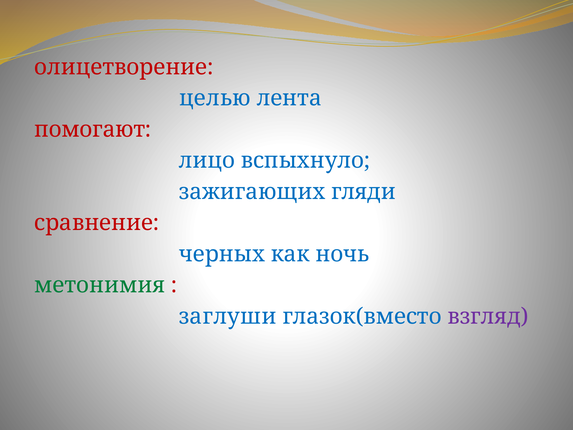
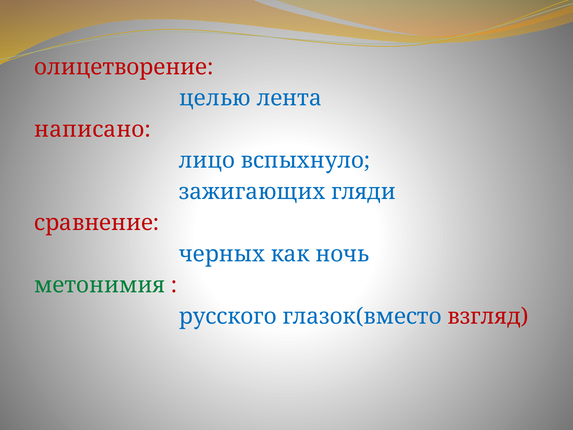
помогают: помогают -> написано
заглуши: заглуши -> русского
взгляд colour: purple -> red
